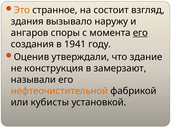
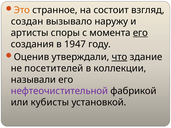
здания: здания -> создан
ангаров: ангаров -> артисты
1941: 1941 -> 1947
что underline: none -> present
конструкция: конструкция -> посетителей
замерзают: замерзают -> коллекции
нефтеочистительной colour: orange -> purple
